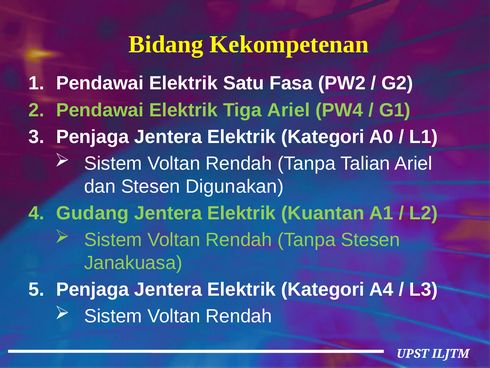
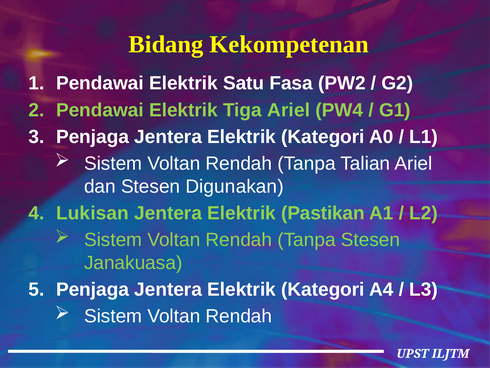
Gudang: Gudang -> Lukisan
Kuantan: Kuantan -> Pastikan
